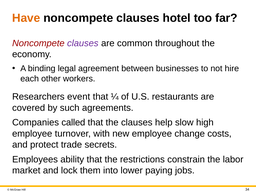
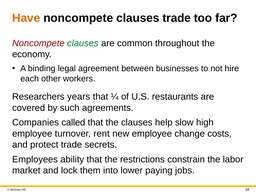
clauses hotel: hotel -> trade
clauses at (83, 43) colour: purple -> green
event: event -> years
with: with -> rent
